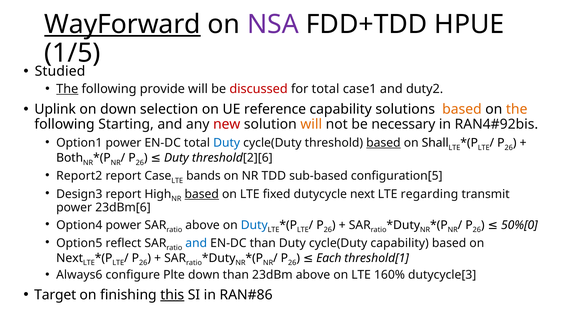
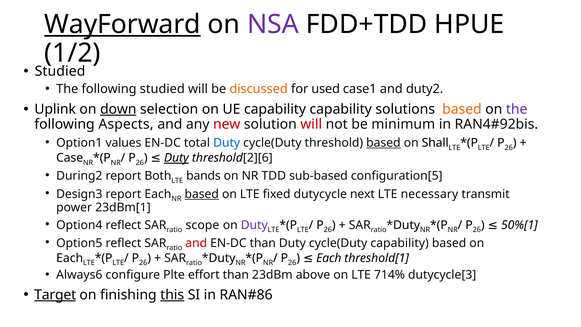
1/5: 1/5 -> 1/2
The at (67, 89) underline: present -> none
following provide: provide -> studied
discussed colour: red -> orange
for total: total -> used
down at (118, 109) underline: none -> present
UE reference: reference -> capability
the at (517, 109) colour: orange -> purple
Starting: Starting -> Aspects
will at (311, 124) colour: orange -> red
necessary: necessary -> minimum
Option1 power: power -> values
Both: Both -> Case
Duty at (176, 158) underline: none -> present
Report2: Report2 -> During2
Case: Case -> Both
report High: High -> Each
regarding: regarding -> necessary
23dBm[6: 23dBm[6 -> 23dBm[1
Option4 power: power -> reflect
above at (203, 225): above -> scope
Duty at (254, 225) colour: blue -> purple
50%[0: 50%[0 -> 50%[1
and at (196, 243) colour: blue -> red
Next at (70, 258): Next -> Each
Plte down: down -> effort
160%: 160% -> 714%
Target underline: none -> present
